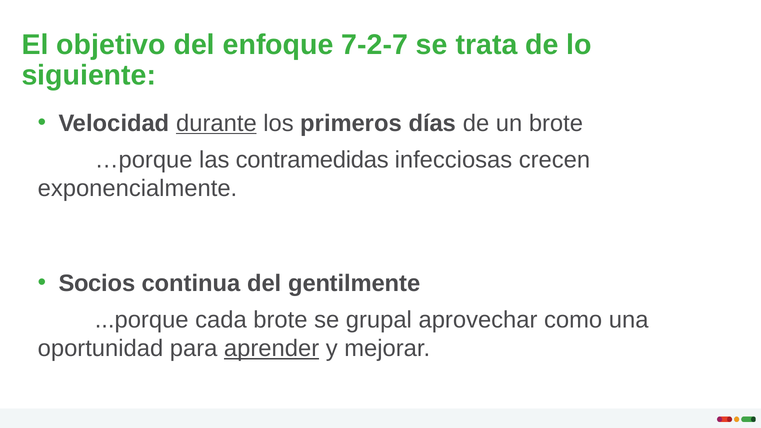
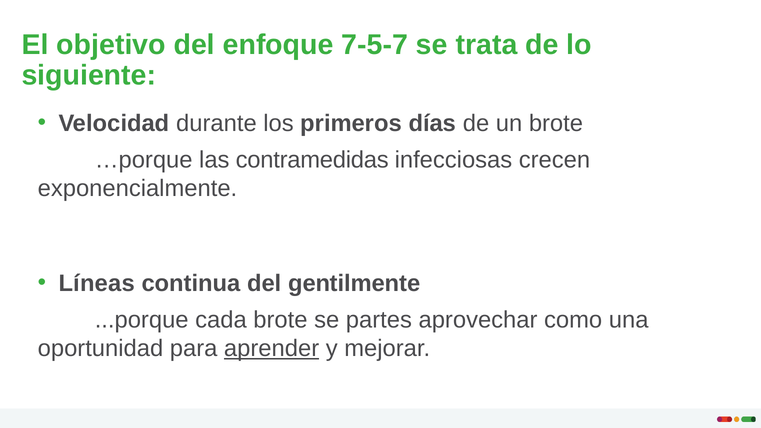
7-2-7: 7-2-7 -> 7-5-7
durante underline: present -> none
Socios: Socios -> Líneas
grupal: grupal -> partes
